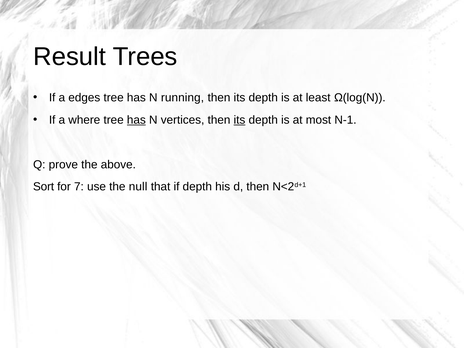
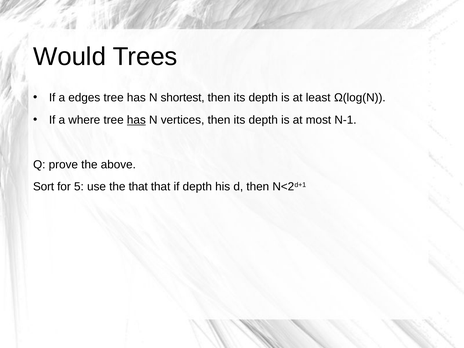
Result: Result -> Would
running: running -> shortest
its at (239, 120) underline: present -> none
7: 7 -> 5
the null: null -> that
